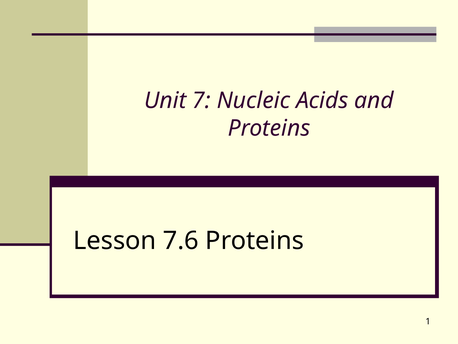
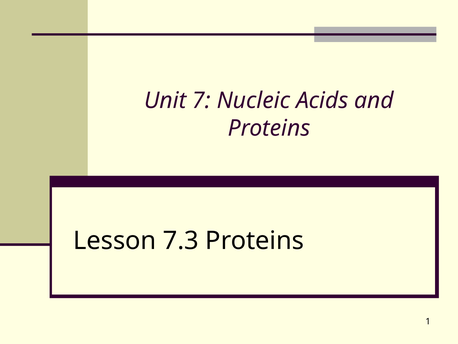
7.6: 7.6 -> 7.3
